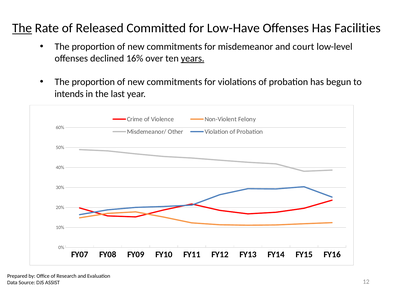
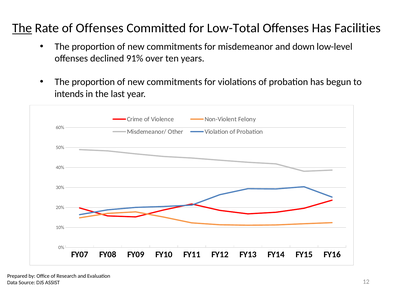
of Released: Released -> Offenses
Low-Have: Low-Have -> Low-Total
court: court -> down
16%: 16% -> 91%
years underline: present -> none
